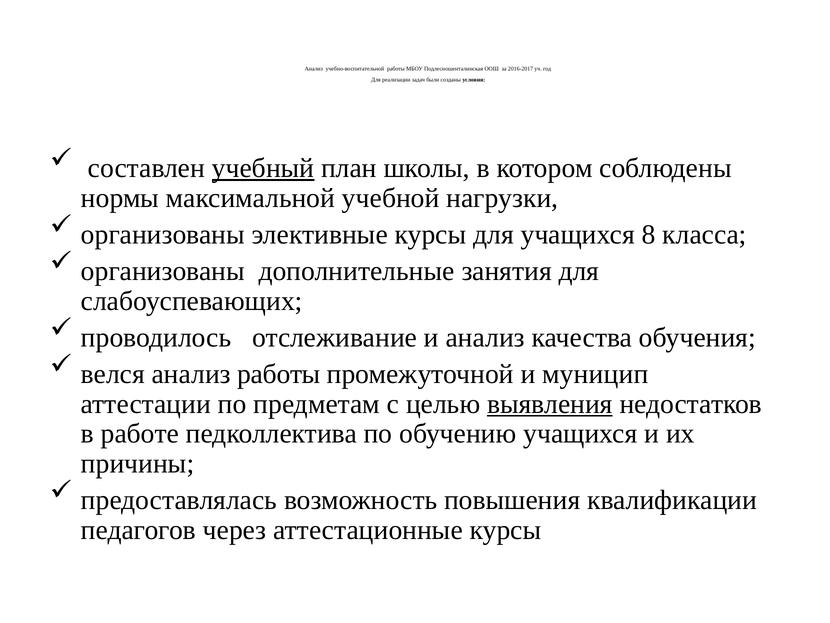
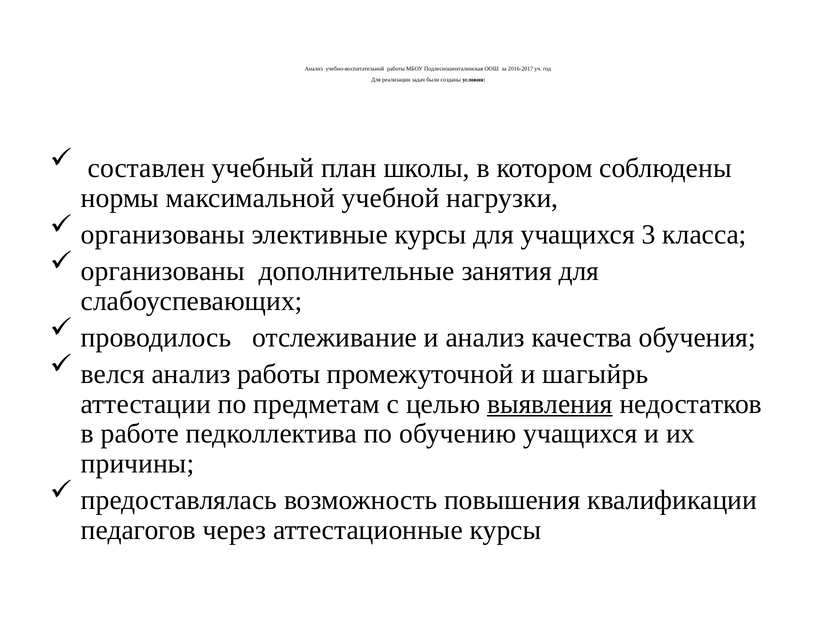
учебный underline: present -> none
8: 8 -> 3
муницип: муницип -> шагыйрь
